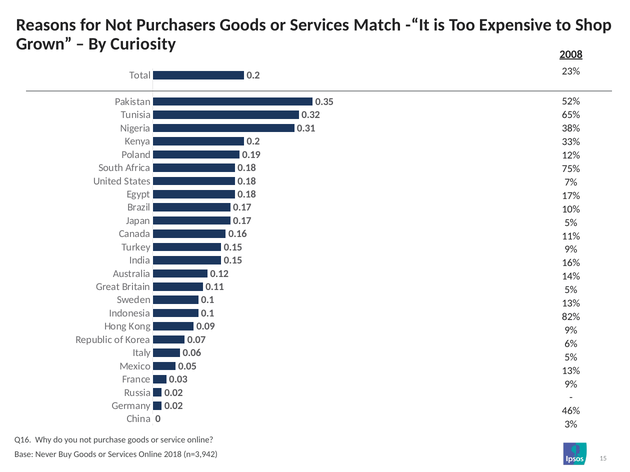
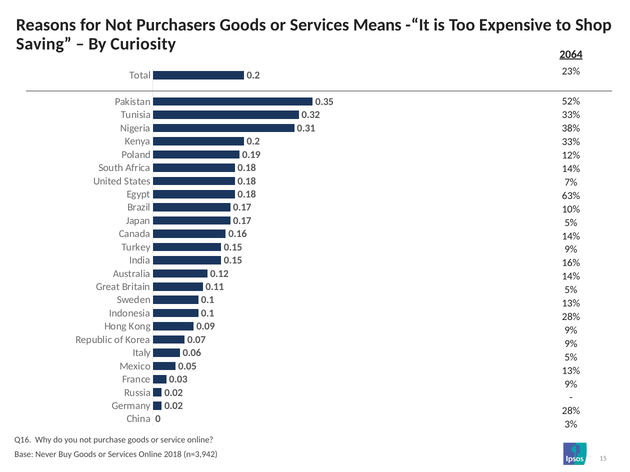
Match: Match -> Means
Grown: Grown -> Saving
2008: 2008 -> 2064
65% at (571, 115): 65% -> 33%
75% at (571, 169): 75% -> 14%
17%: 17% -> 63%
11% at (571, 236): 11% -> 14%
82% at (571, 317): 82% -> 28%
6% at (571, 344): 6% -> 9%
46% at (571, 411): 46% -> 28%
